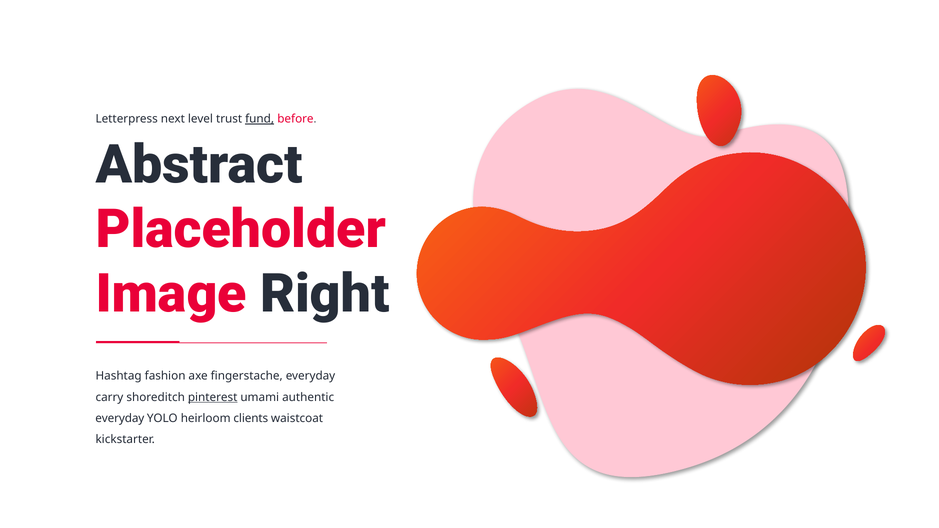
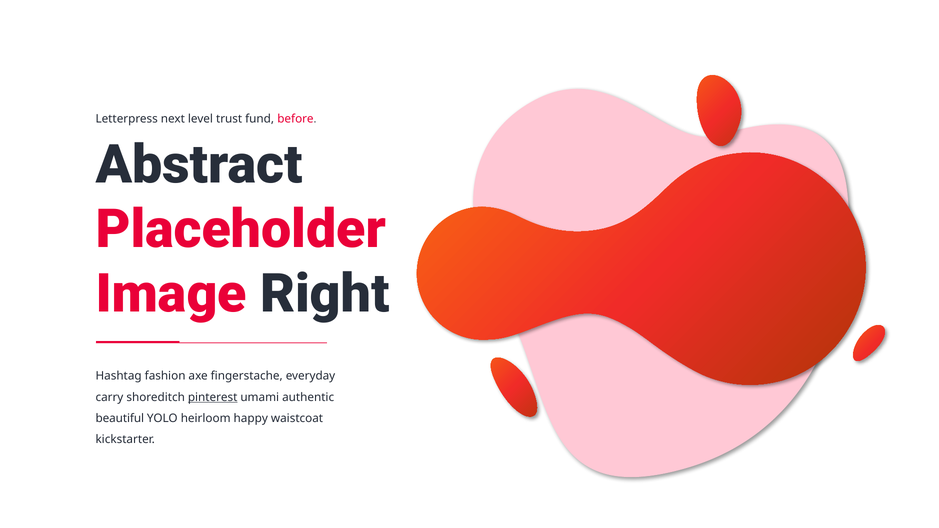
fund underline: present -> none
everyday at (120, 418): everyday -> beautiful
clients: clients -> happy
